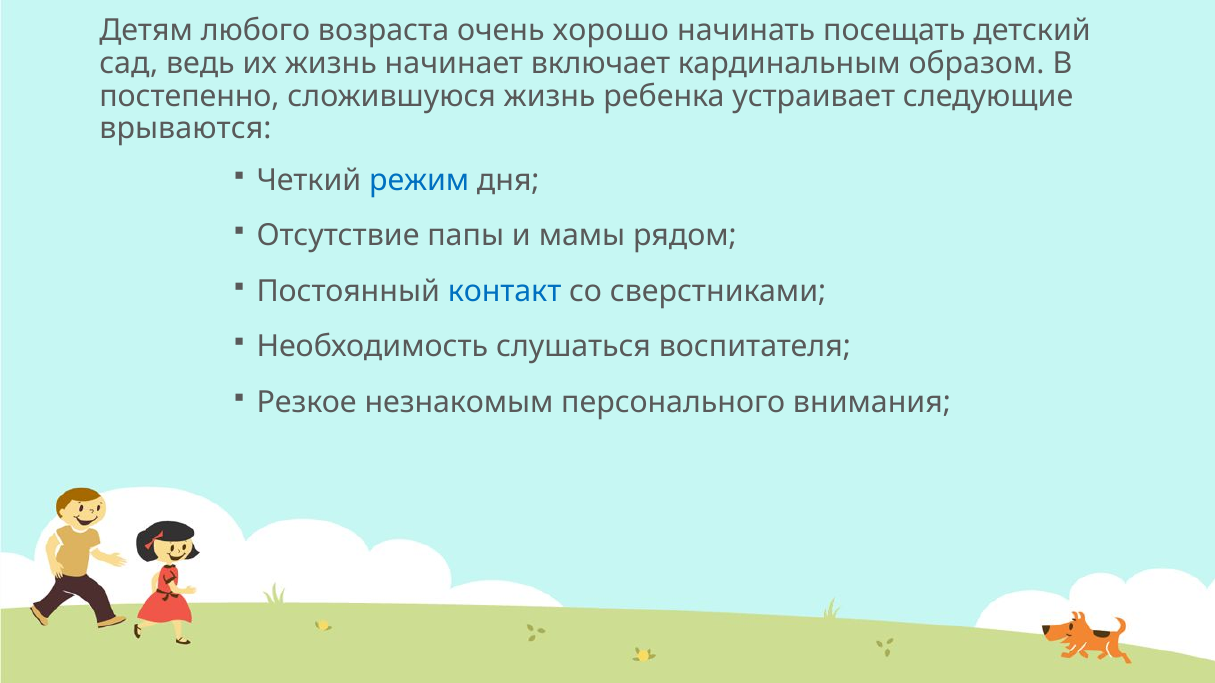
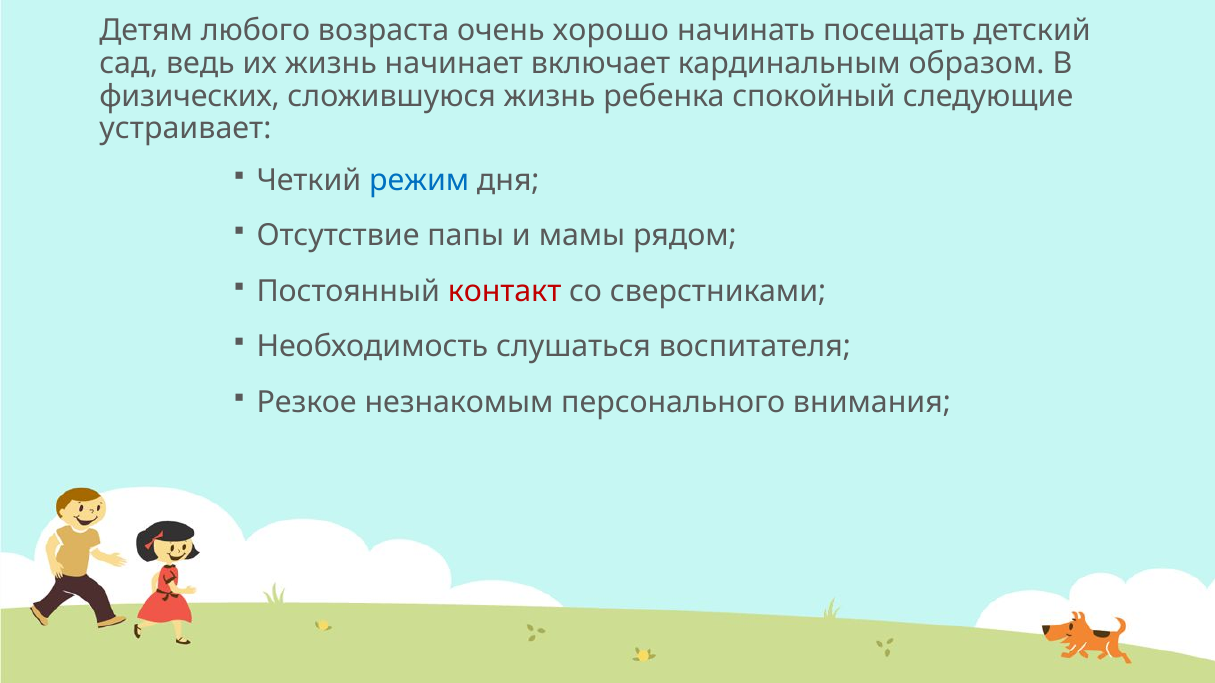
постепенно: постепенно -> физических
устраивает: устраивает -> спокойный
врываются: врываются -> устраивает
контакт colour: blue -> red
